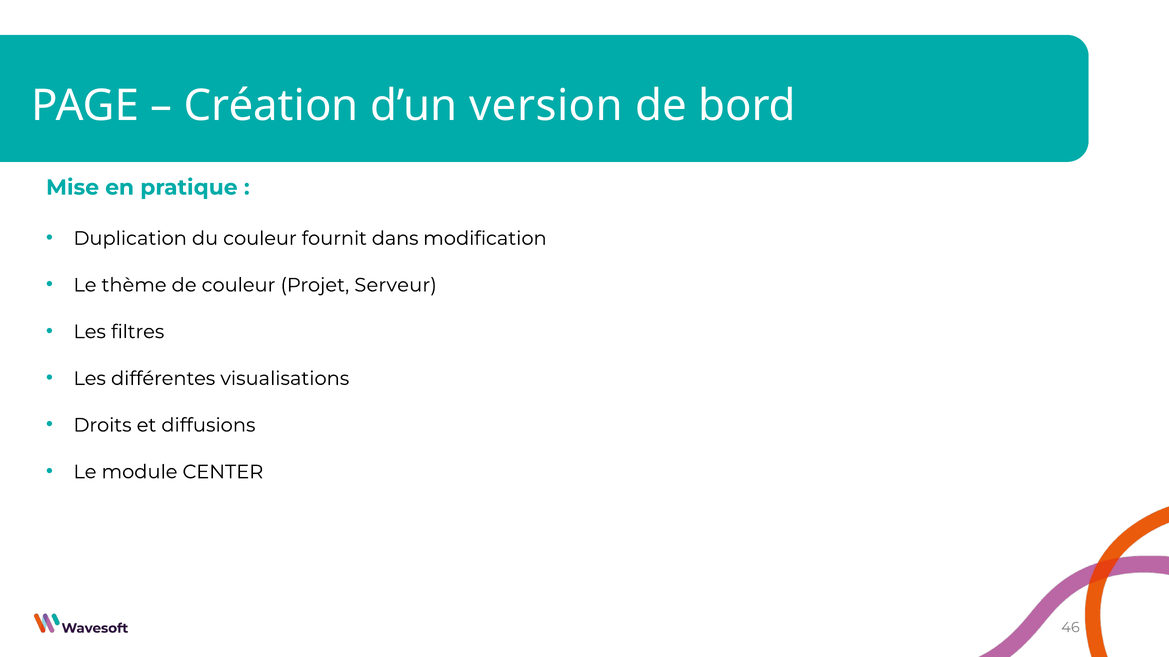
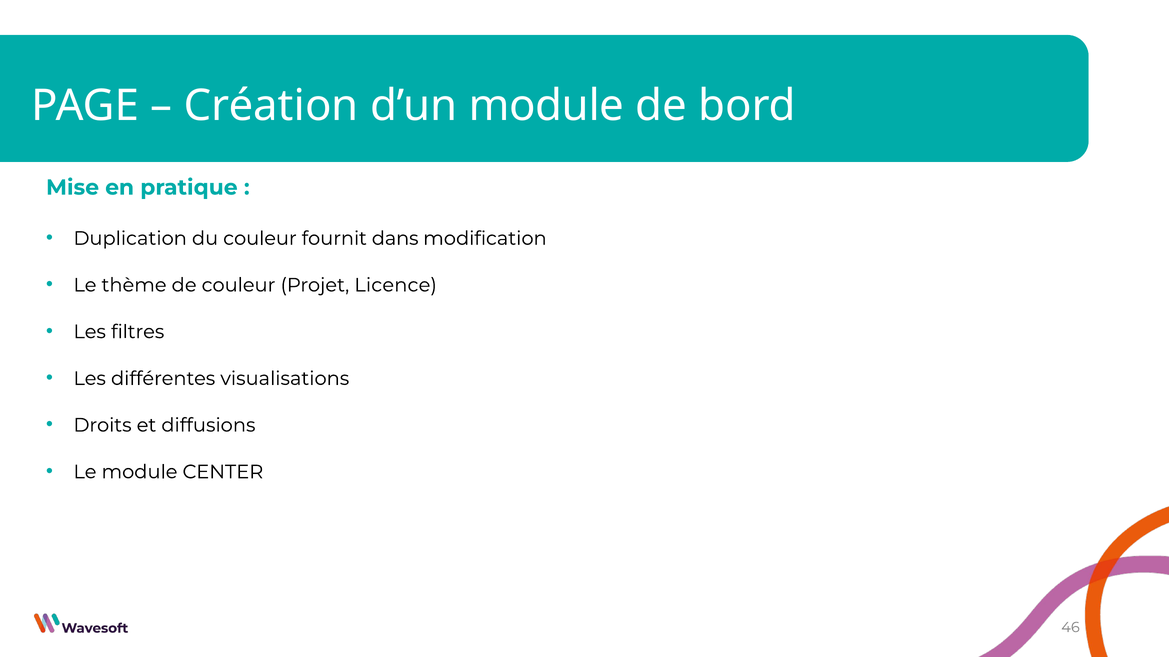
d’un version: version -> module
Serveur: Serveur -> Licence
